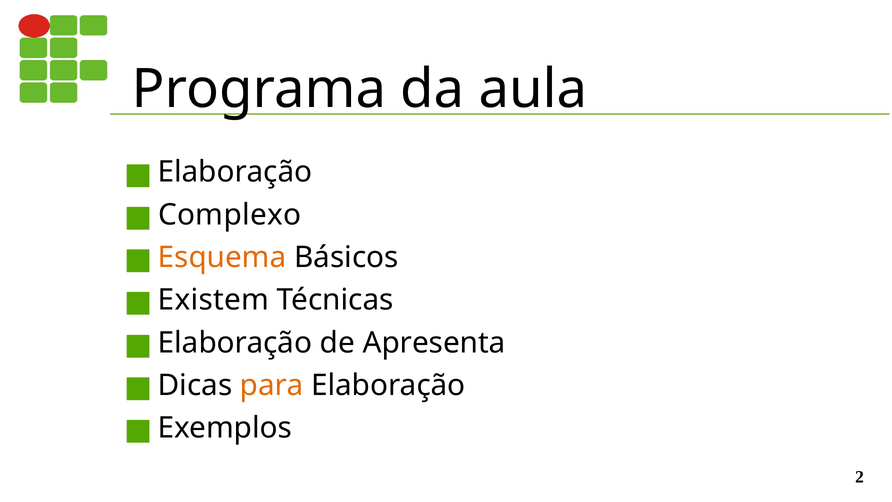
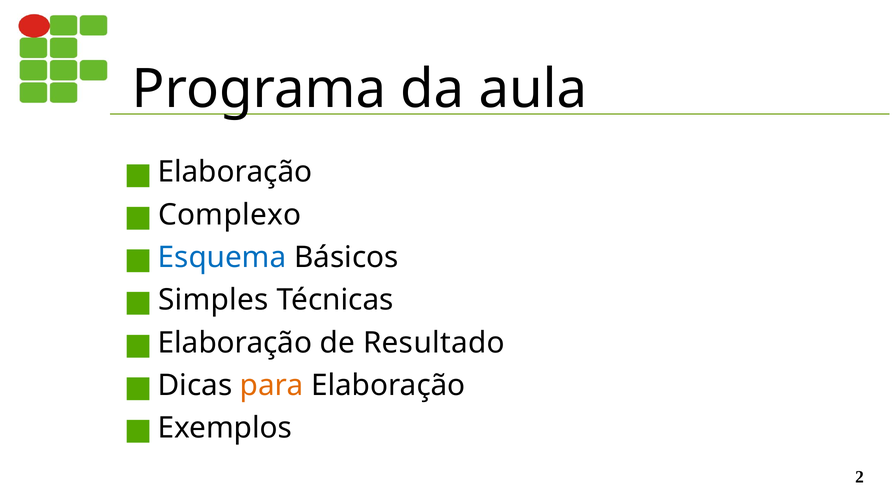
Esquema colour: orange -> blue
Existem: Existem -> Simples
Apresenta: Apresenta -> Resultado
